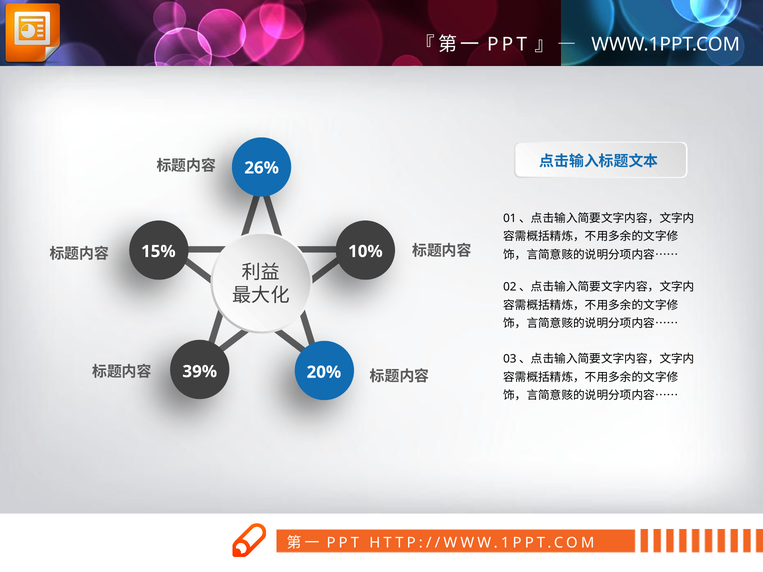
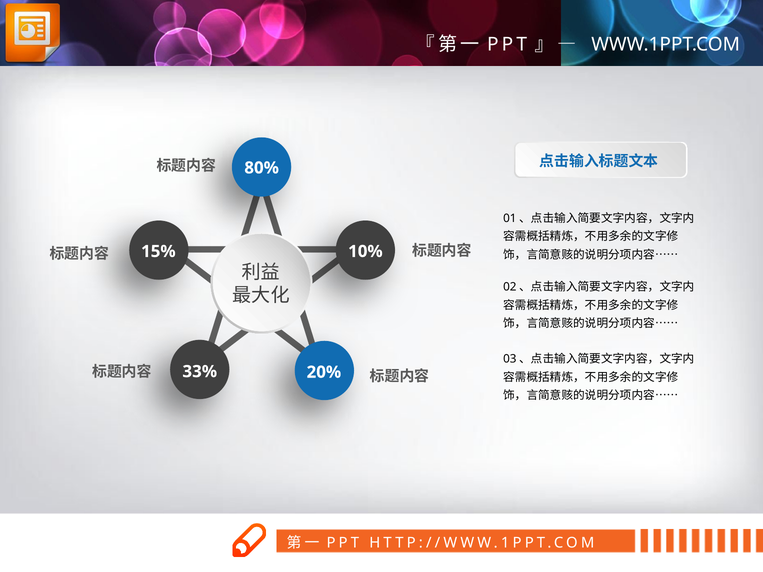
26%: 26% -> 80%
39%: 39% -> 33%
